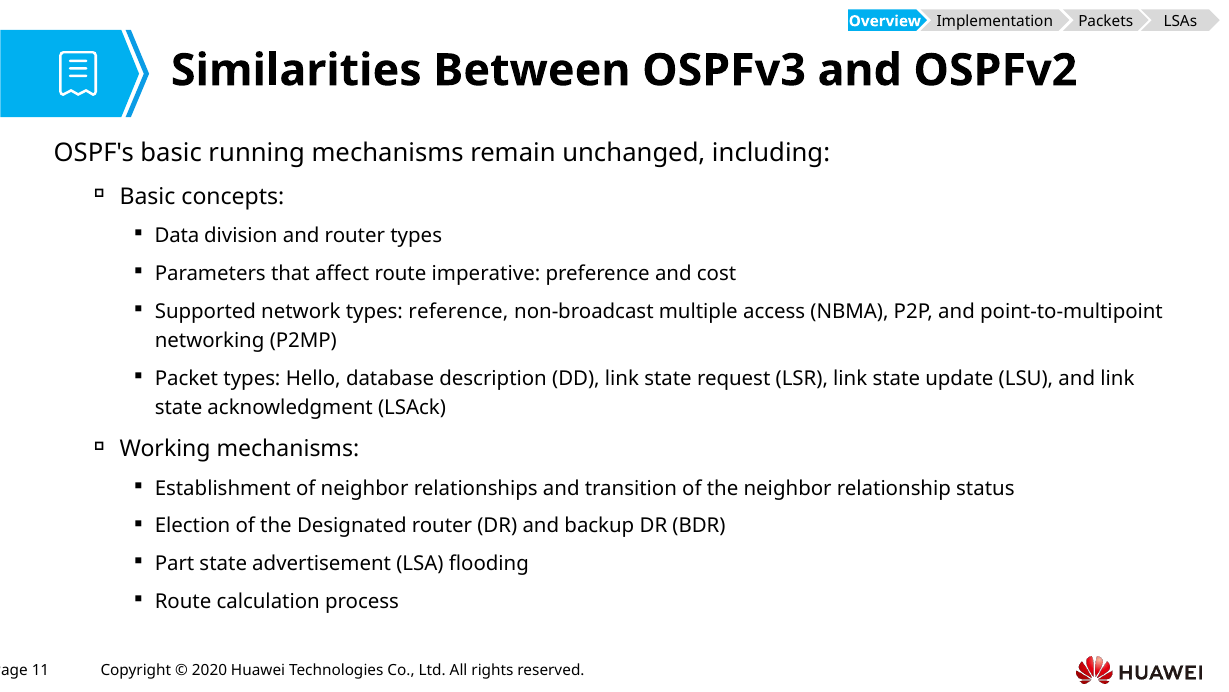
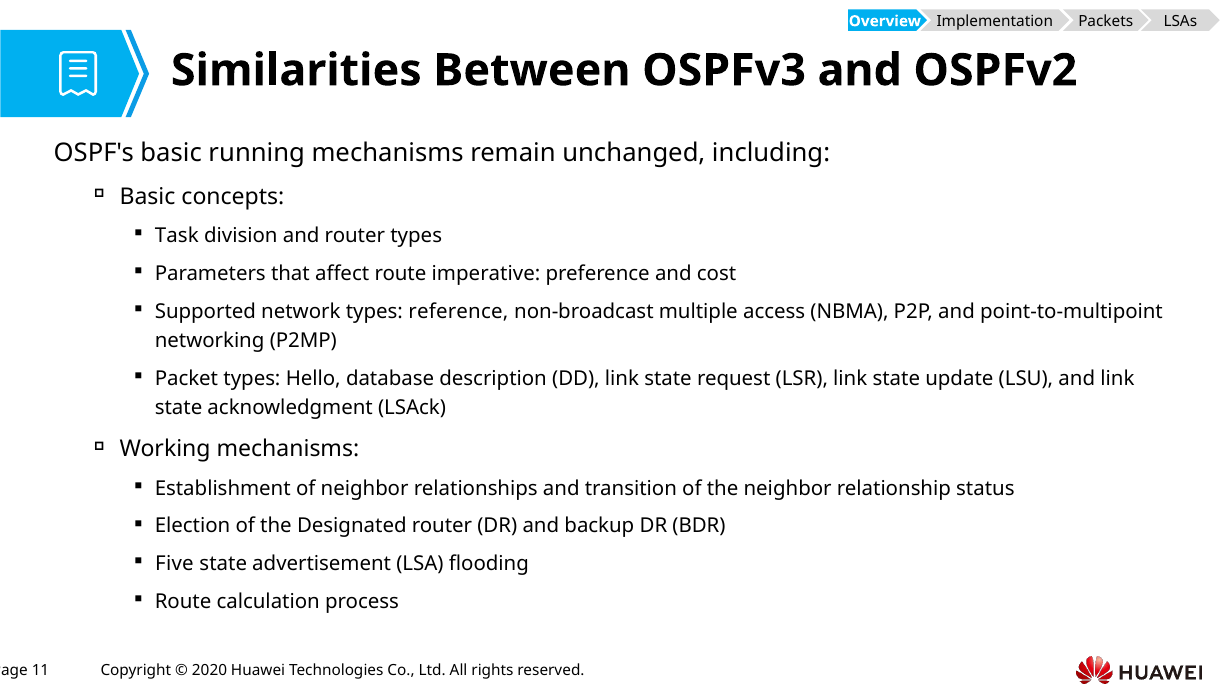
Data: Data -> Task
Part: Part -> Five
